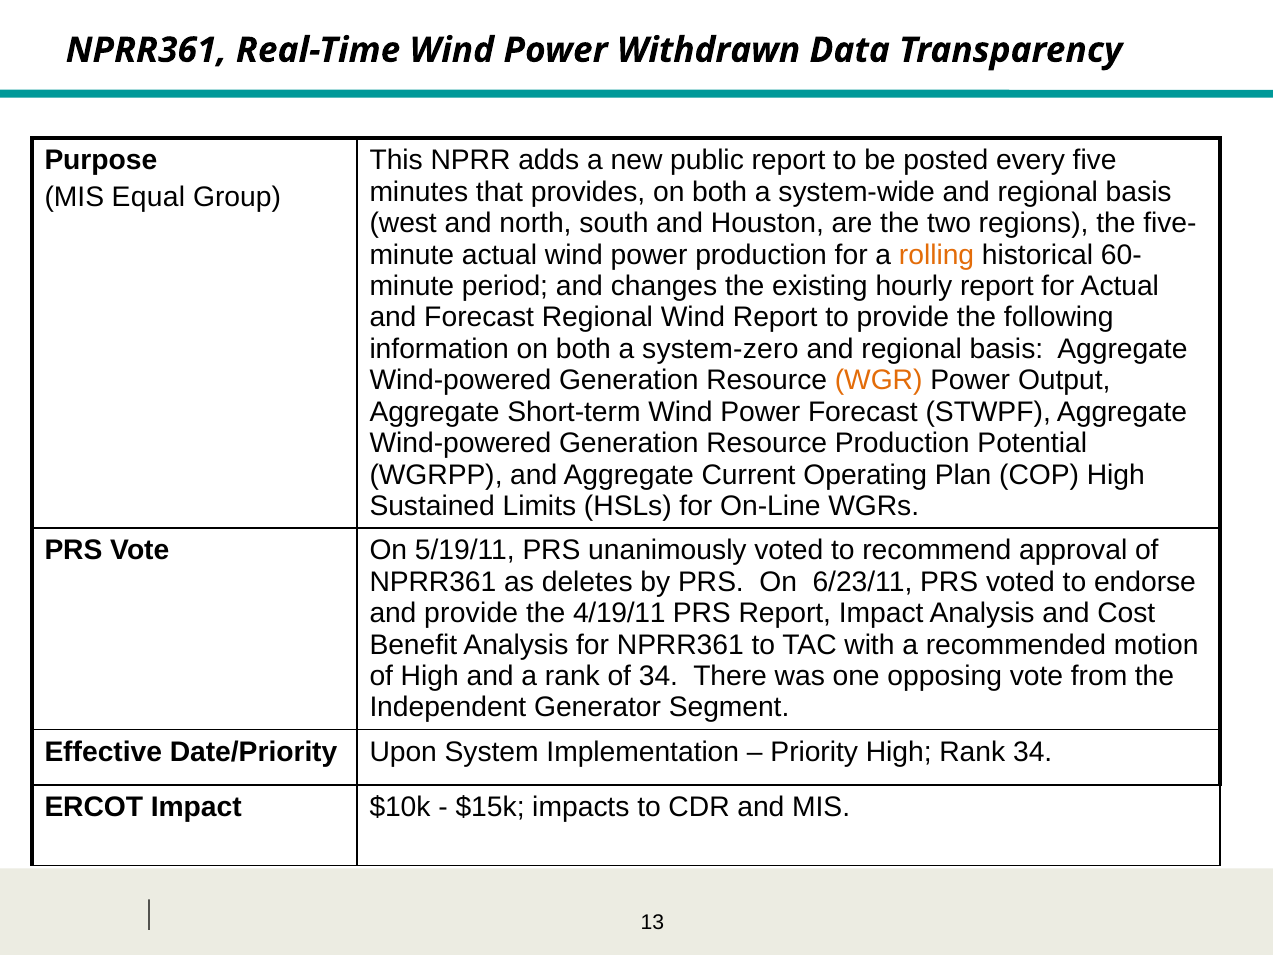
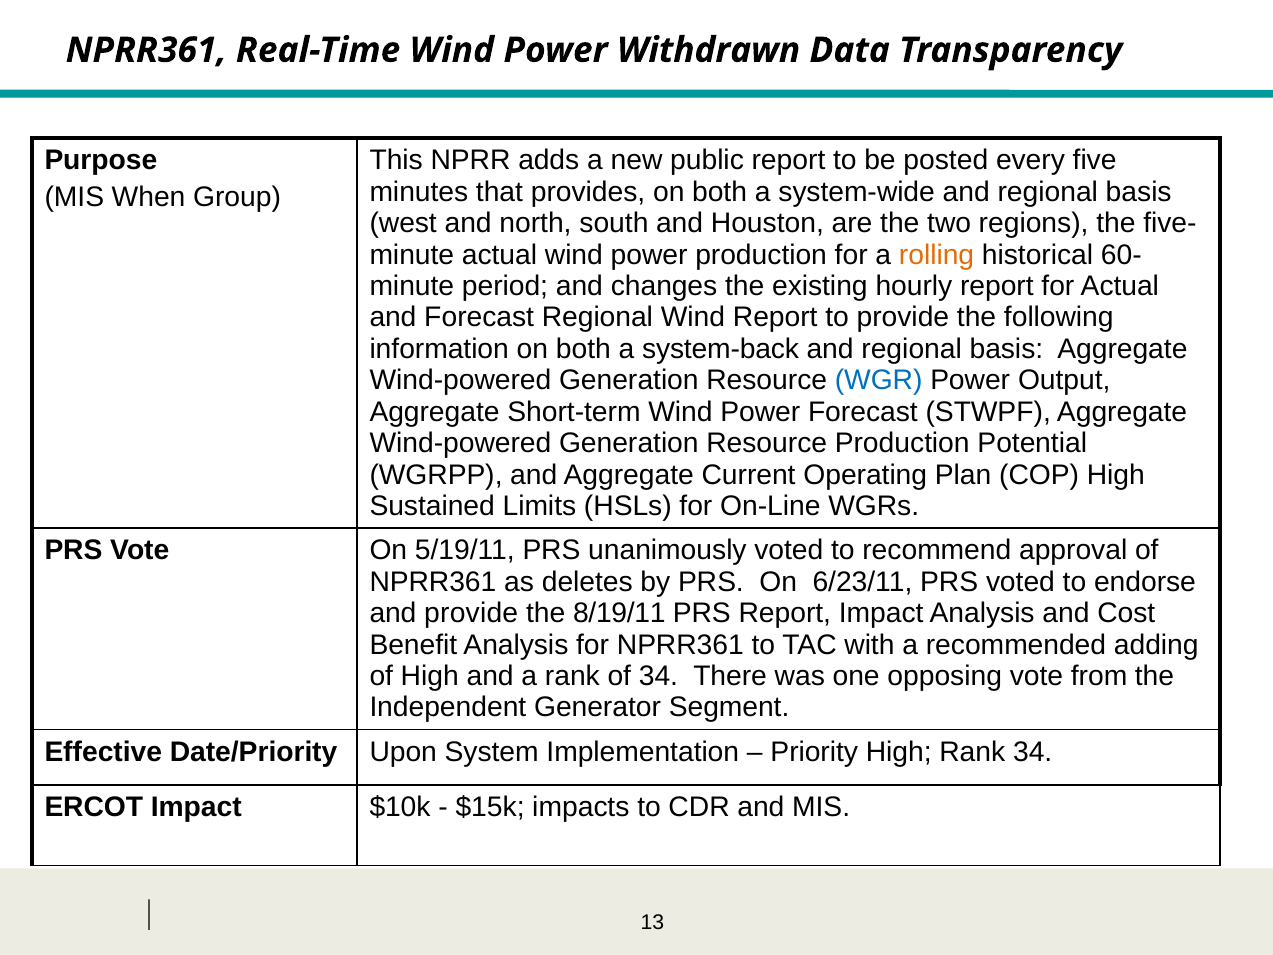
Equal: Equal -> When
system-zero: system-zero -> system-back
WGR colour: orange -> blue
4/19/11: 4/19/11 -> 8/19/11
motion: motion -> adding
